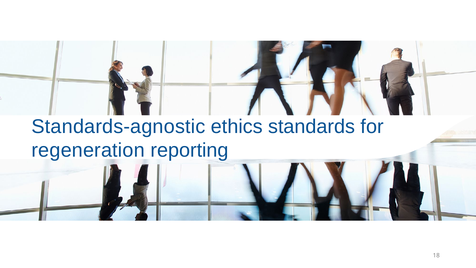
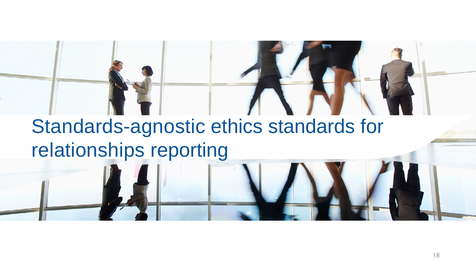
regeneration: regeneration -> relationships
